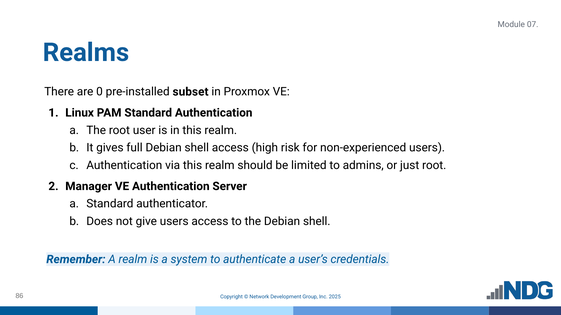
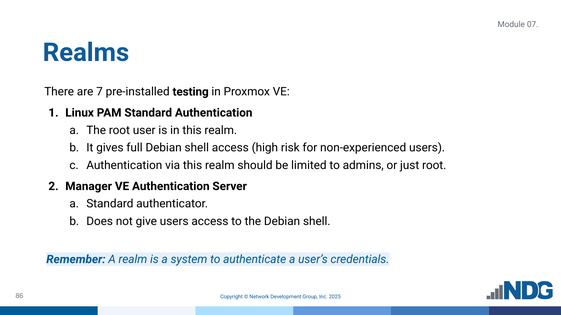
0: 0 -> 7
subset: subset -> testing
